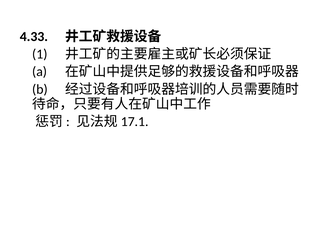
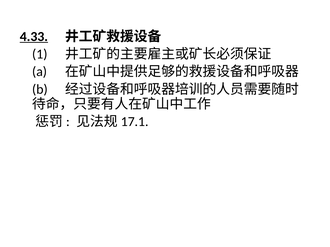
4.33 underline: none -> present
